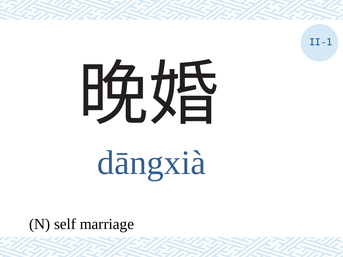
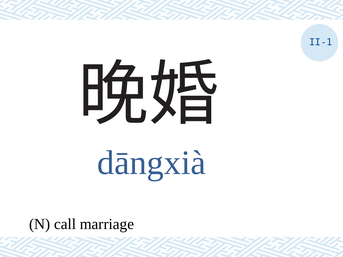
self: self -> call
